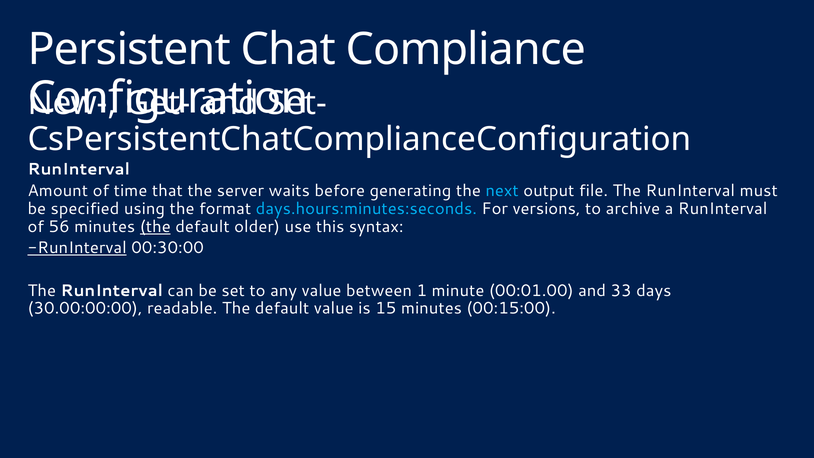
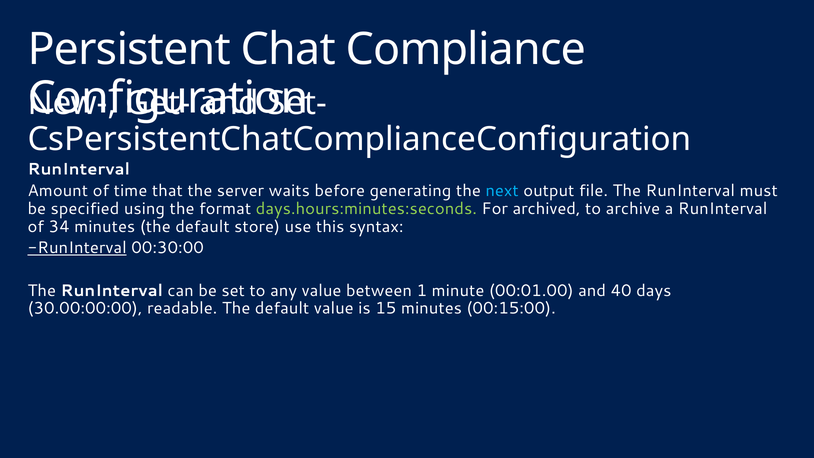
days.hours:minutes:seconds colour: light blue -> light green
versions: versions -> archived
56: 56 -> 34
the at (155, 227) underline: present -> none
older: older -> store
33: 33 -> 40
